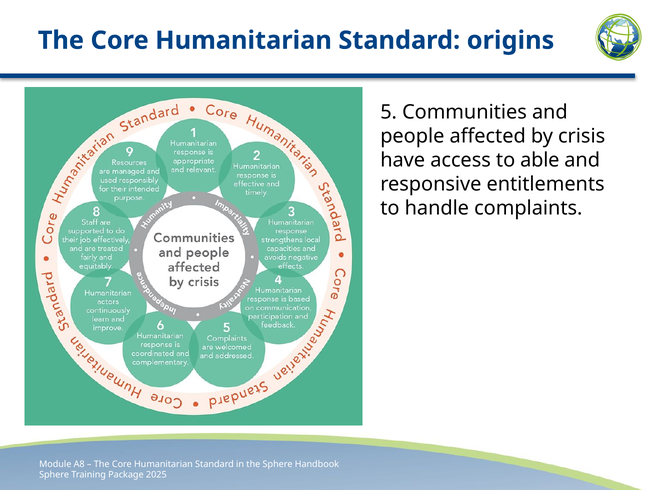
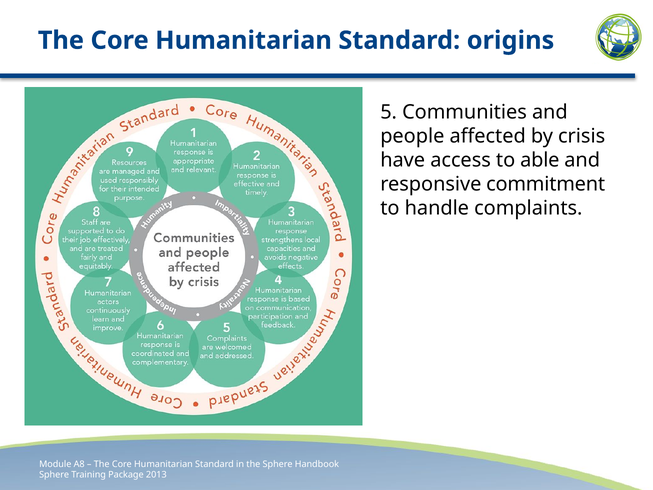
entitlements: entitlements -> commitment
2025: 2025 -> 2013
